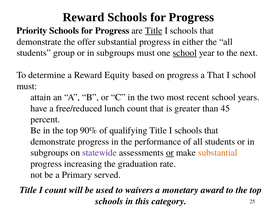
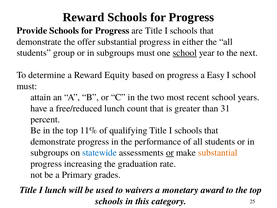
Priority: Priority -> Provide
Title at (154, 31) underline: present -> none
a That: That -> Easy
45: 45 -> 31
90%: 90% -> 11%
statewide colour: purple -> blue
served: served -> grades
I count: count -> lunch
